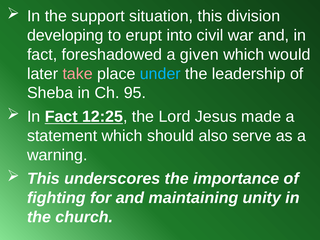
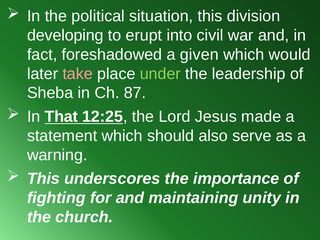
support: support -> political
under colour: light blue -> light green
95: 95 -> 87
Fact at (61, 117): Fact -> That
